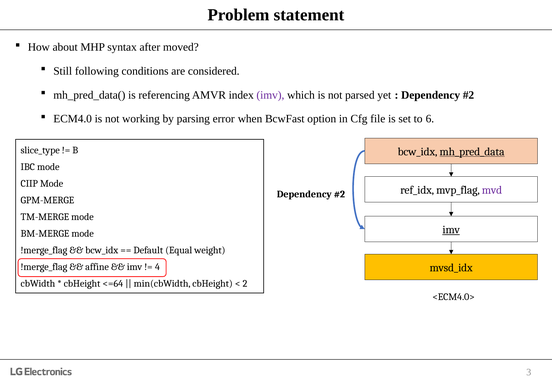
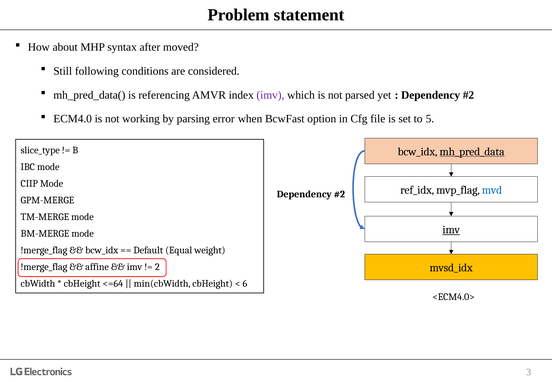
6: 6 -> 5
mvd colour: purple -> blue
4: 4 -> 2
2: 2 -> 6
